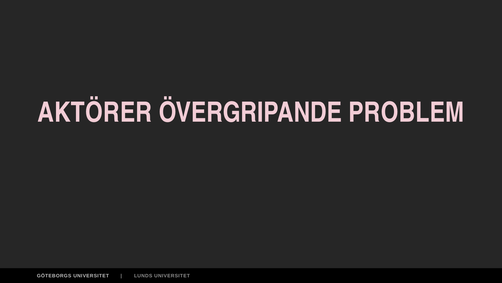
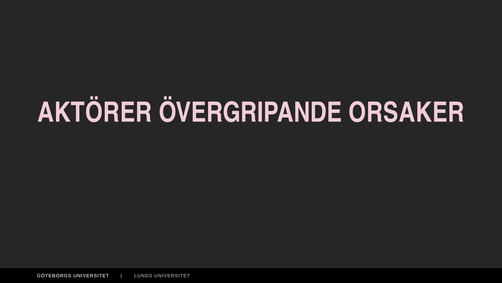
PROBLEM: PROBLEM -> ORSAKER
